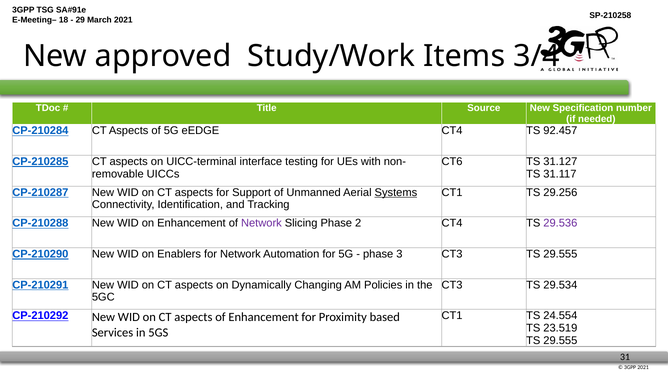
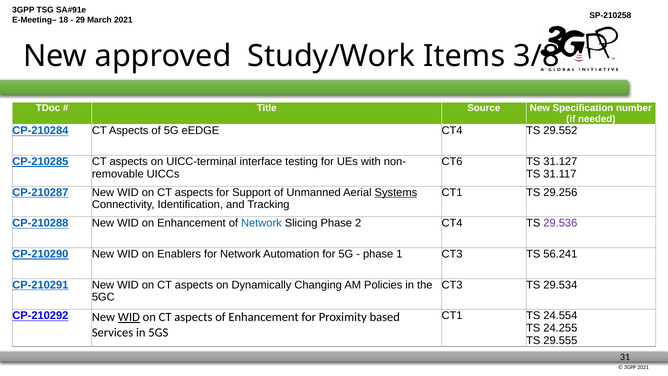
3/4: 3/4 -> 3/8
92.457: 92.457 -> 29.552
Network at (261, 223) colour: purple -> blue
3: 3 -> 1
CT3 TS 29.555: 29.555 -> 56.241
WID at (129, 317) underline: none -> present
23.519: 23.519 -> 24.255
